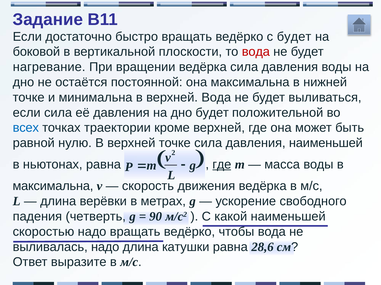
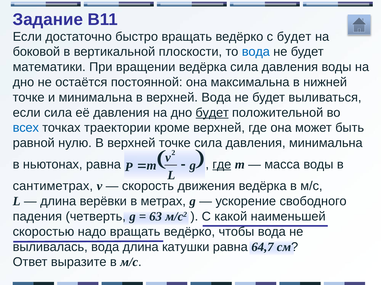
вода at (256, 52) colour: red -> blue
нагревание: нагревание -> математики
будет at (212, 113) underline: none -> present
давления наименьшей: наименьшей -> минимальна
максимальна at (53, 187): максимальна -> сантиметрах
90: 90 -> 63
выливалась надо: надо -> вода
28,6: 28,6 -> 64,7
